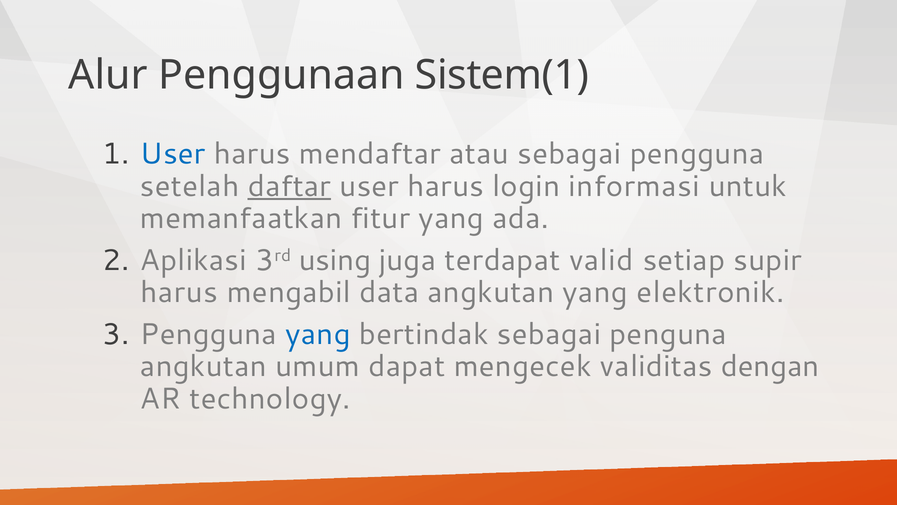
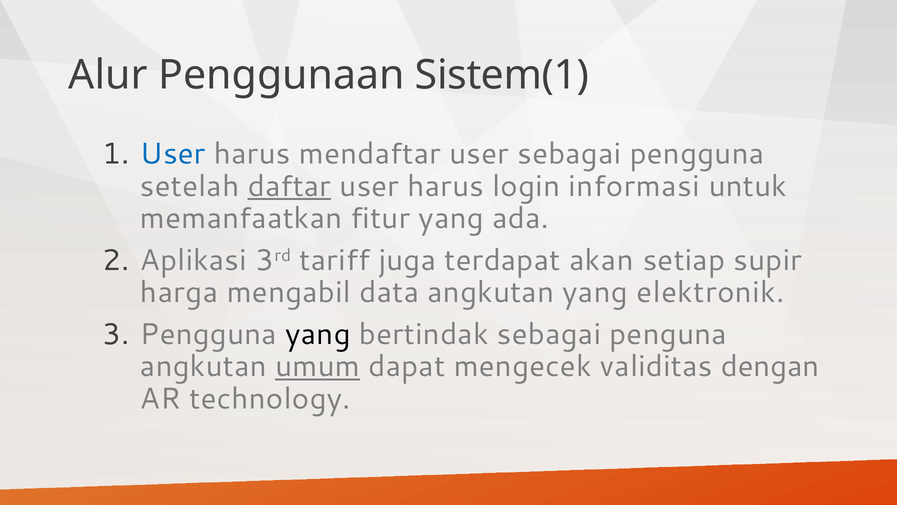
mendaftar atau: atau -> user
using: using -> tariff
valid: valid -> akan
harus at (179, 292): harus -> harga
yang at (318, 334) colour: blue -> black
umum underline: none -> present
